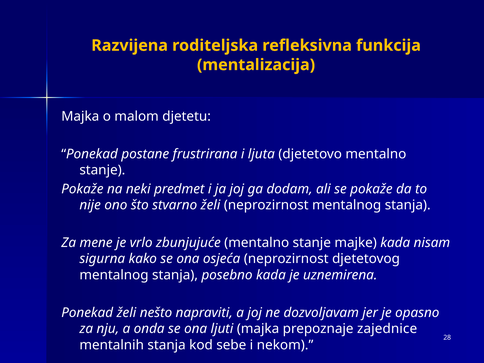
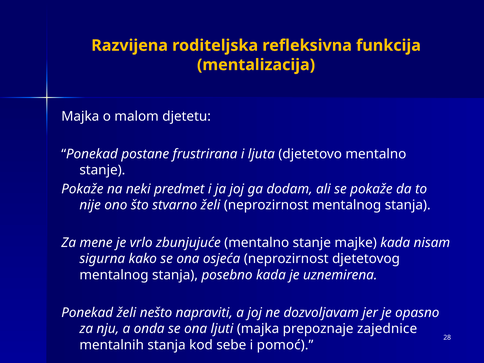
nekom: nekom -> pomoć
